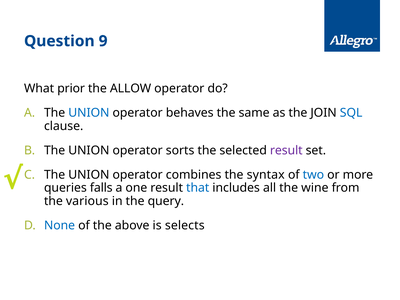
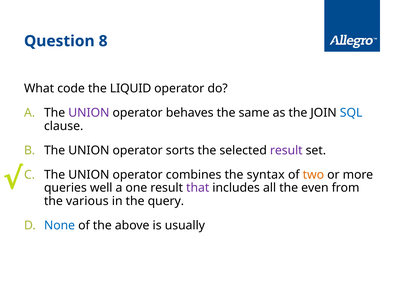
9: 9 -> 8
prior: prior -> code
ALLOW: ALLOW -> LIQUID
UNION at (89, 113) colour: blue -> purple
two colour: blue -> orange
falls: falls -> well
that colour: blue -> purple
wine: wine -> even
selects: selects -> usually
